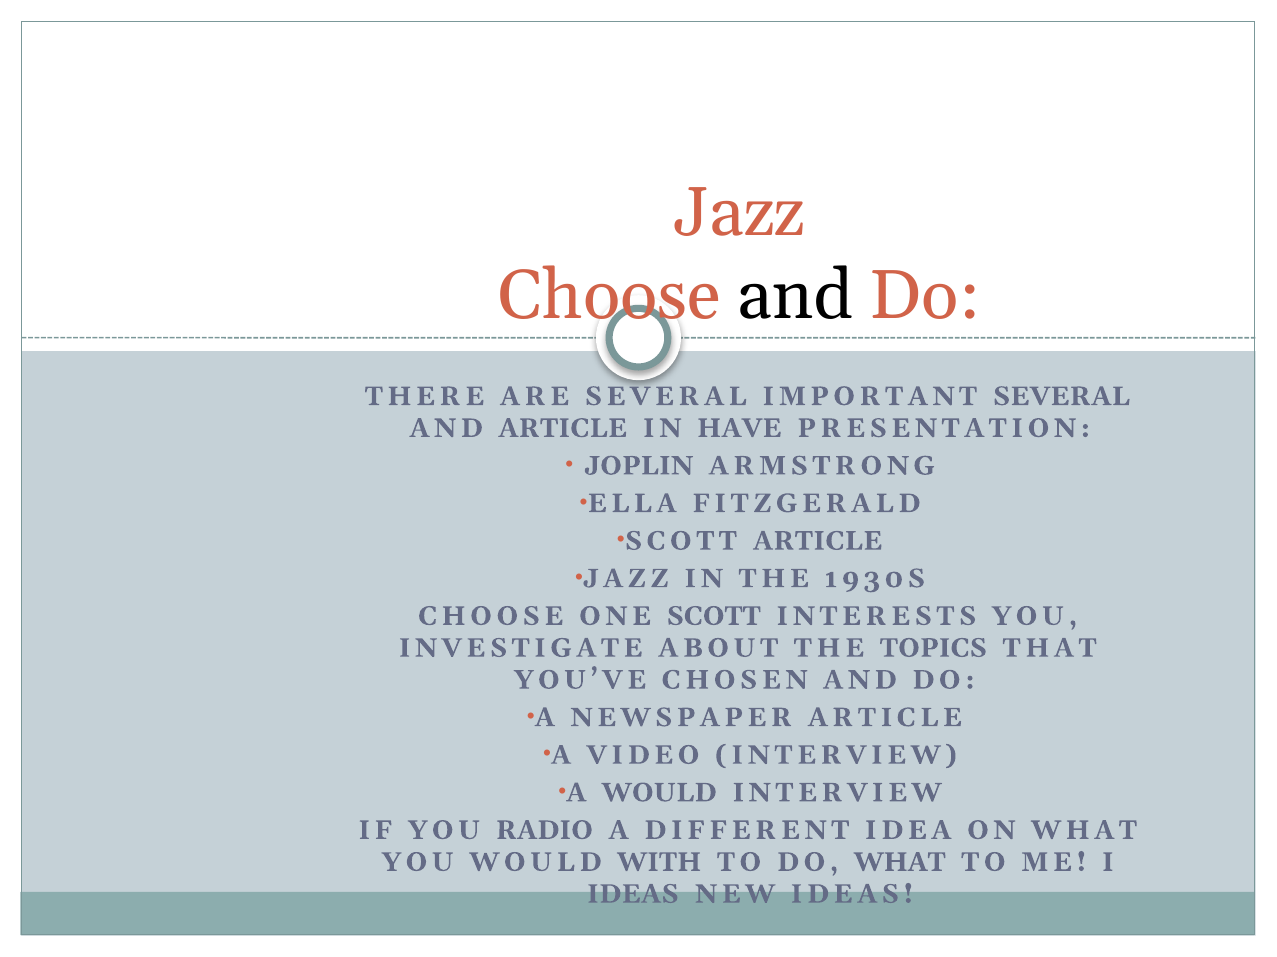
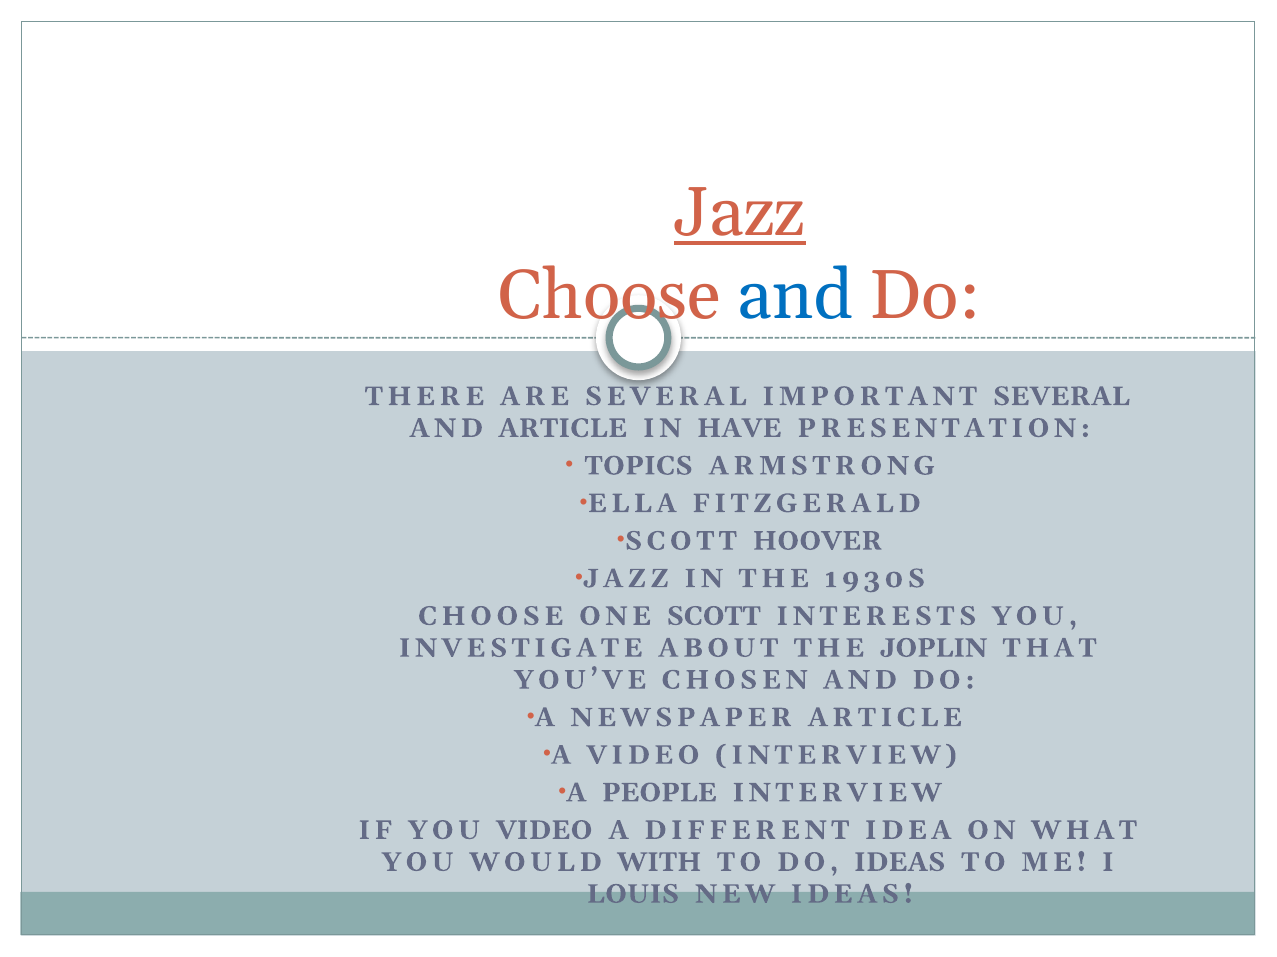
Jazz at (740, 213) underline: none -> present
and at (795, 296) colour: black -> blue
JOPLIN: JOPLIN -> TOPICS
SCOTT ARTICLE: ARTICLE -> HOOVER
TOPICS: TOPICS -> JOPLIN
A WOULD: WOULD -> PEOPLE
YOU RADIO: RADIO -> VIDEO
DO WHAT: WHAT -> IDEAS
IDEAS at (633, 895): IDEAS -> LOUIS
